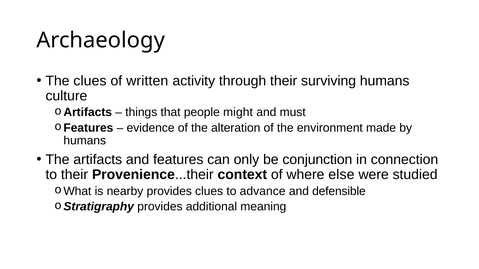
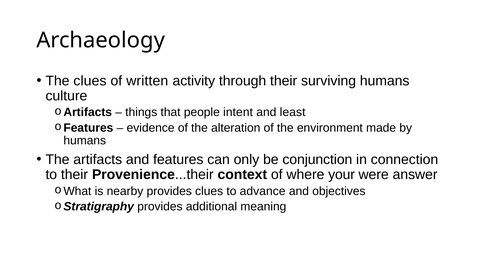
might: might -> intent
must: must -> least
else: else -> your
studied: studied -> answer
defensible: defensible -> objectives
